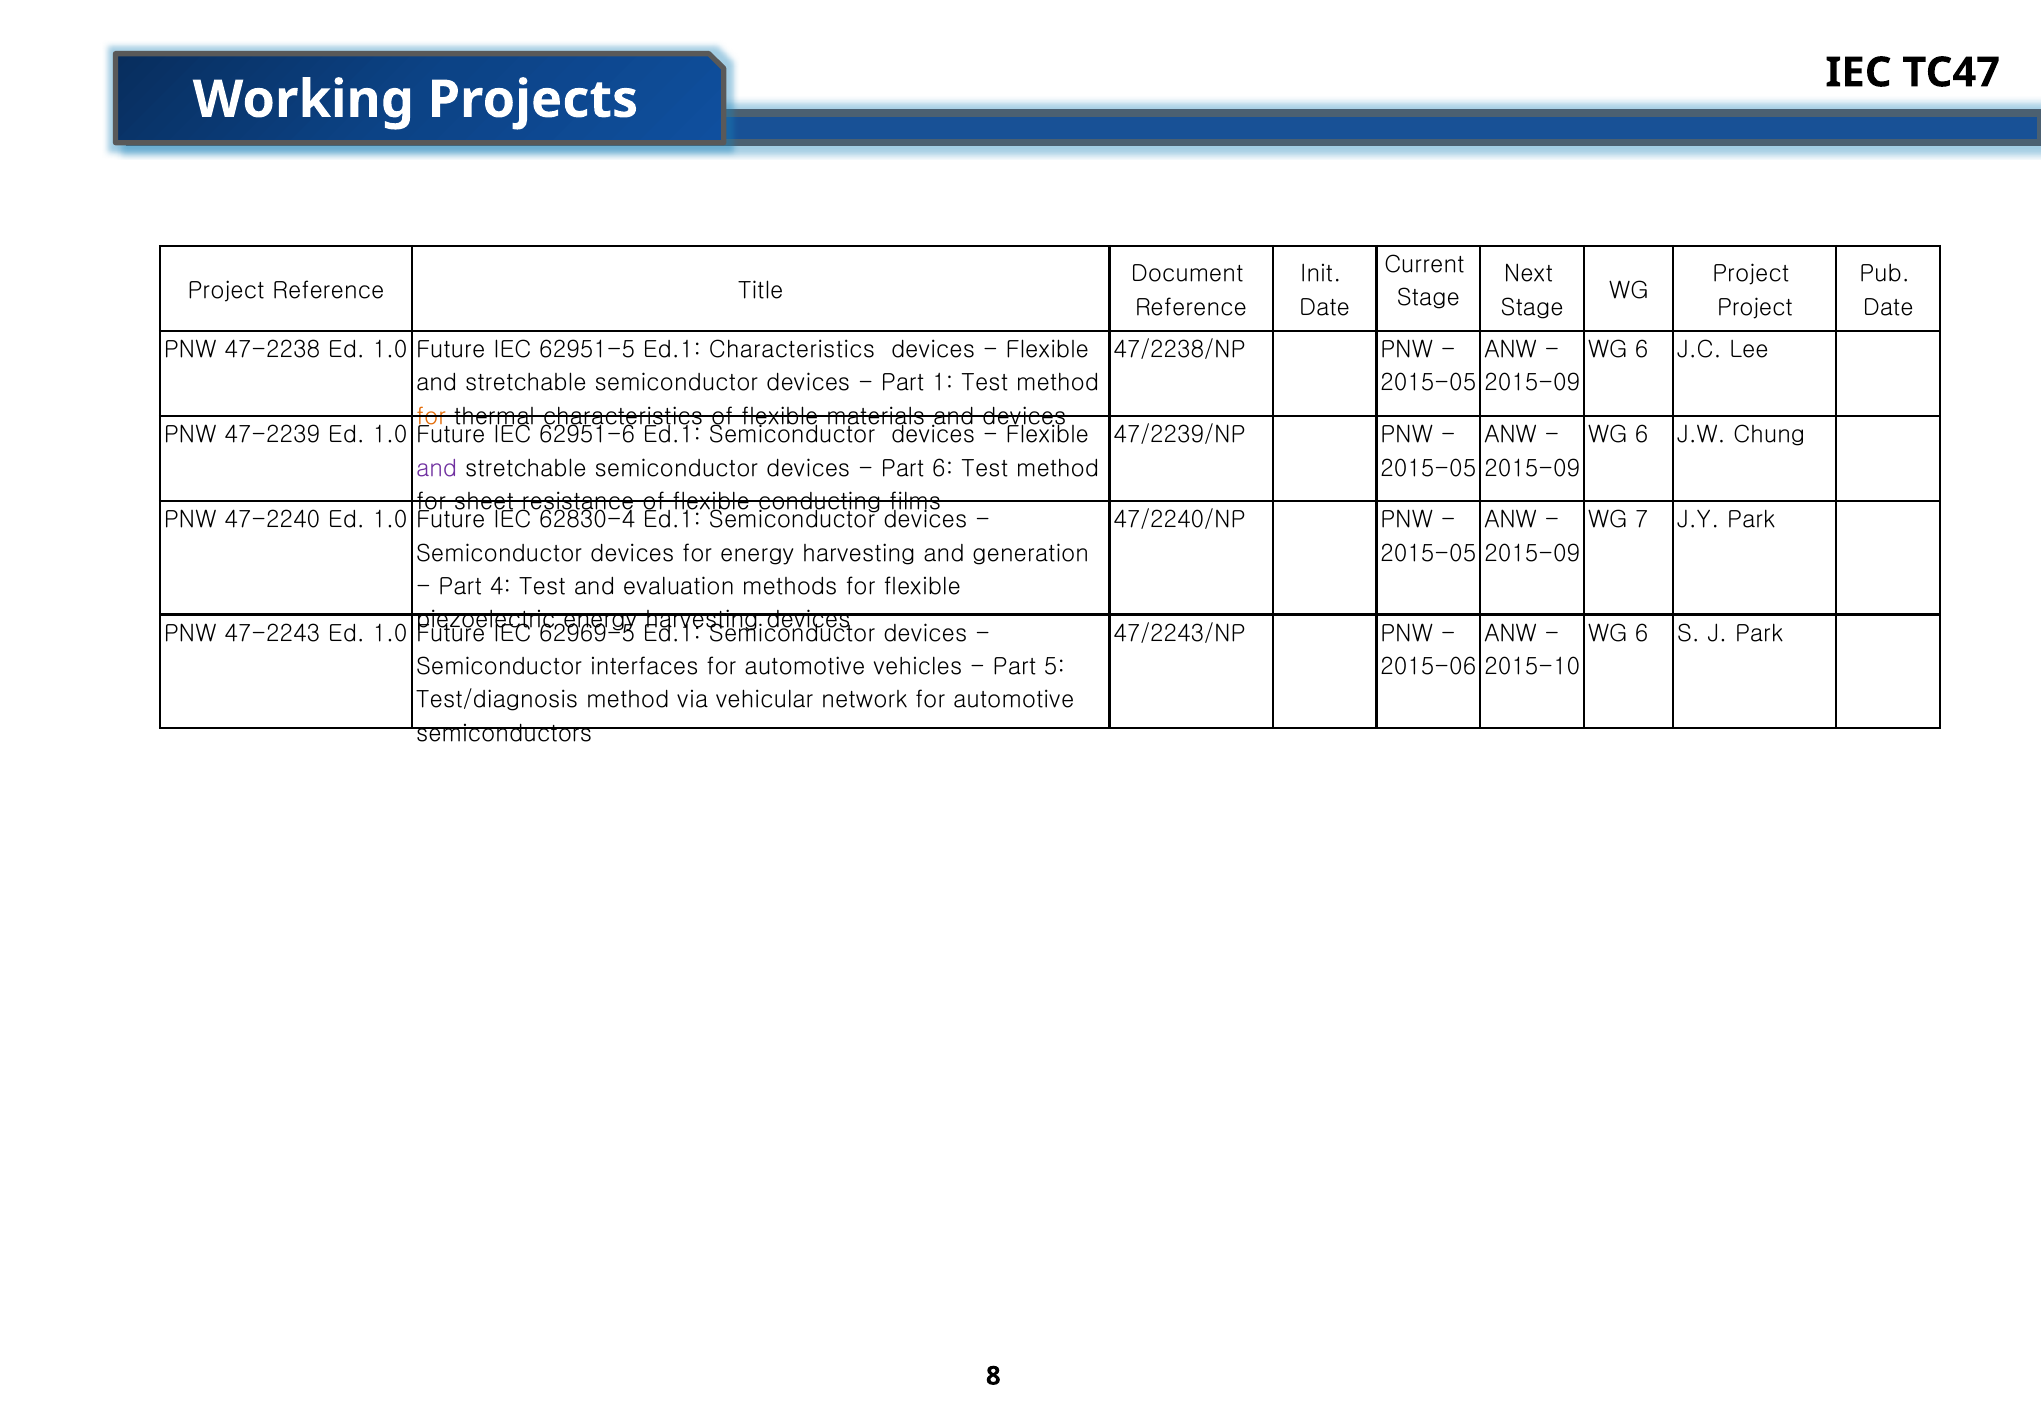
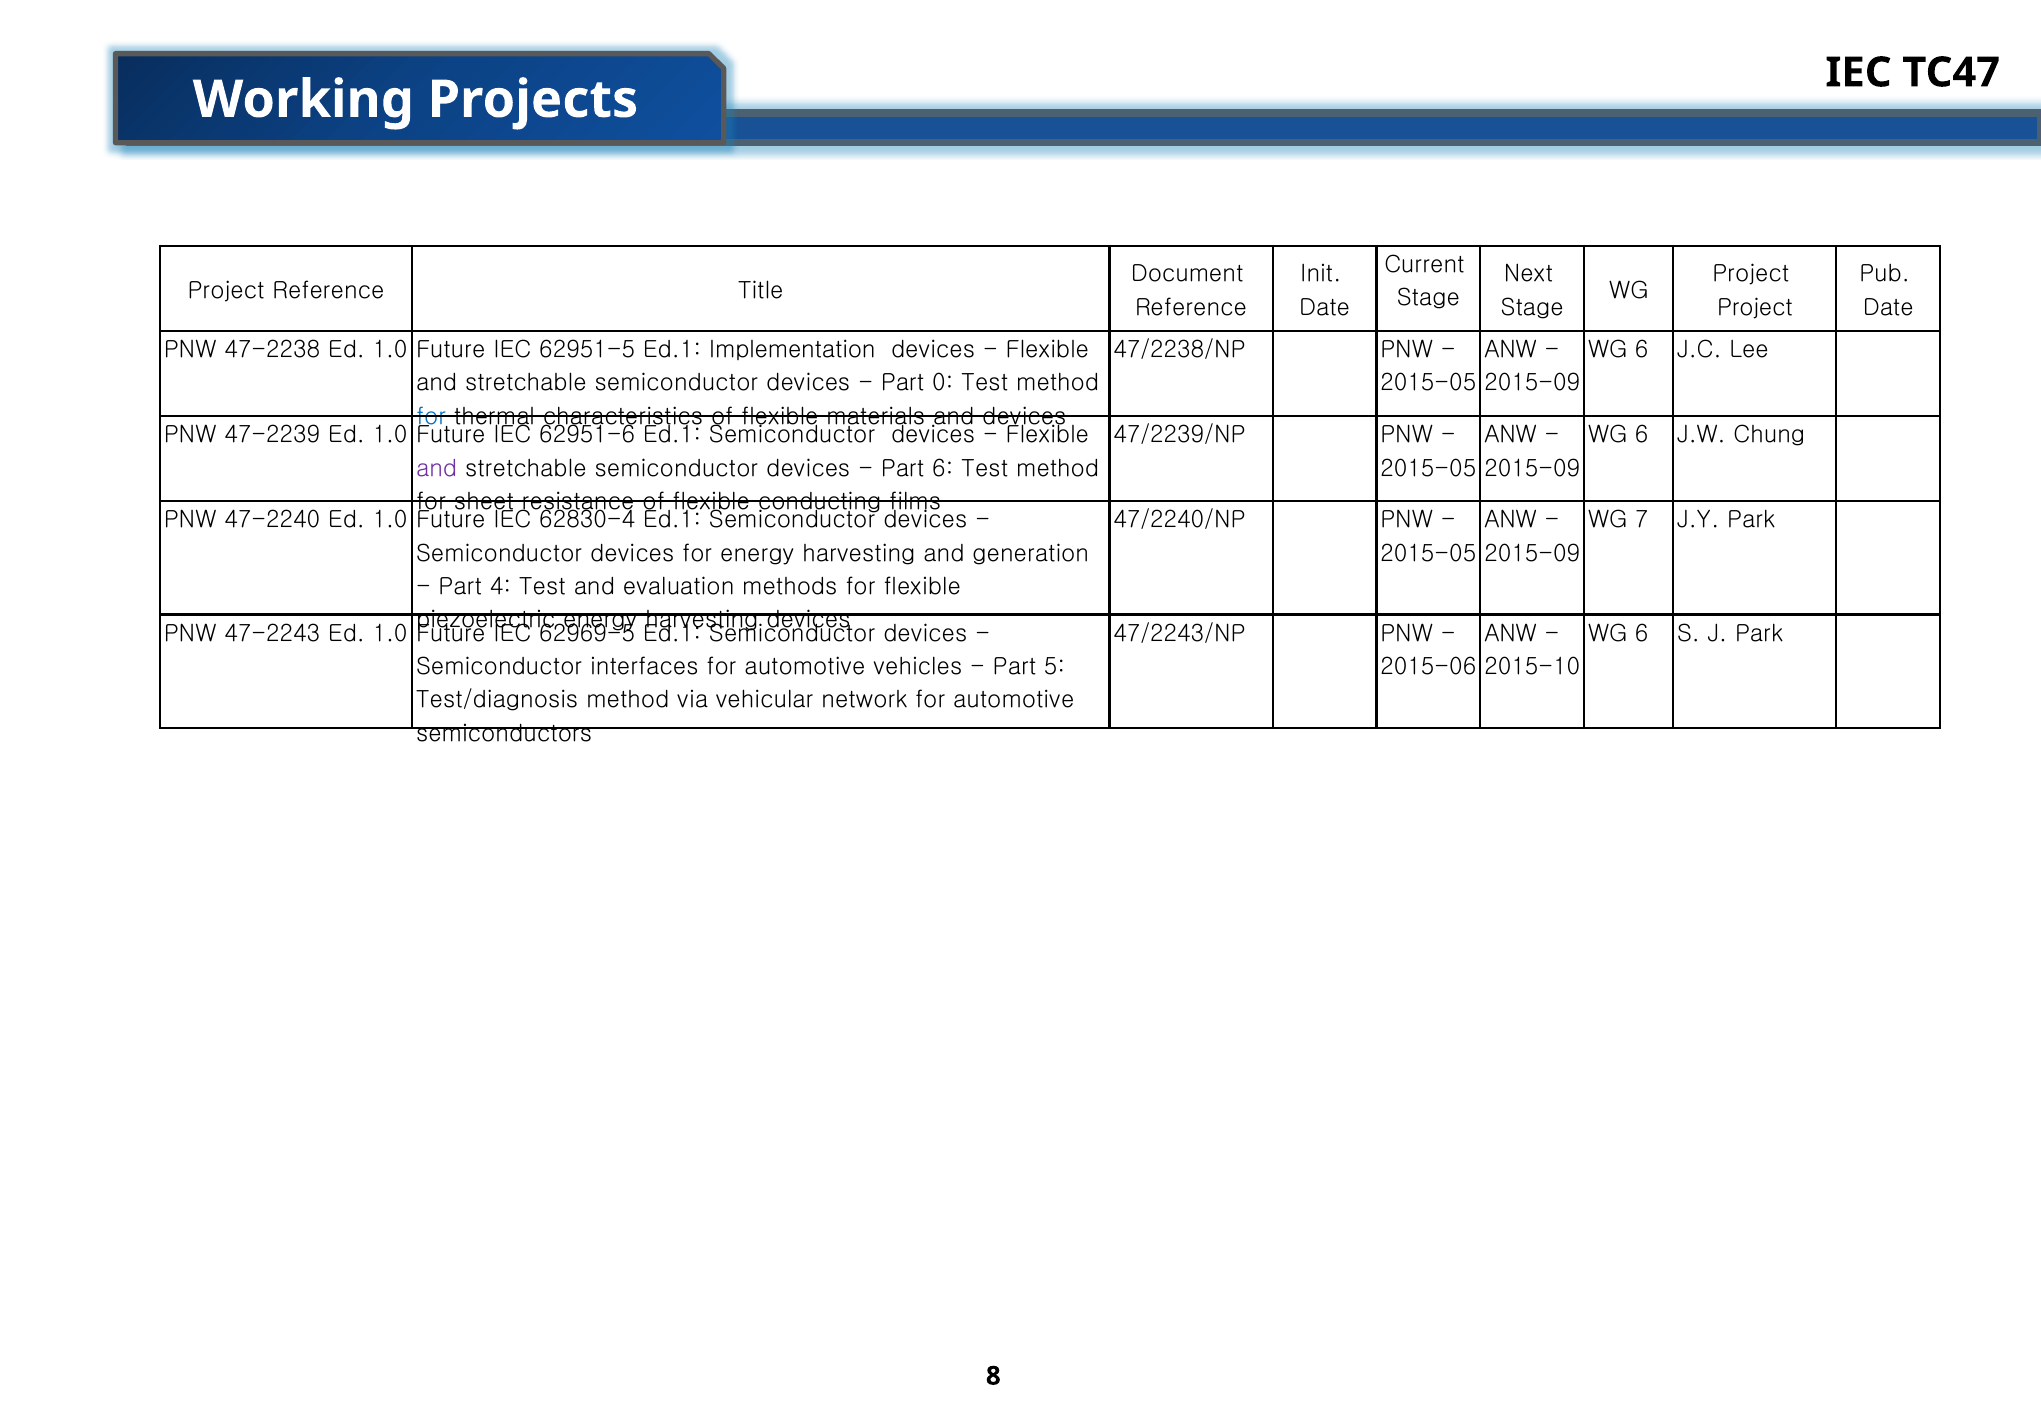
Ed.1 Characteristics: Characteristics -> Implementation
1: 1 -> 0
for at (431, 416) colour: orange -> blue
